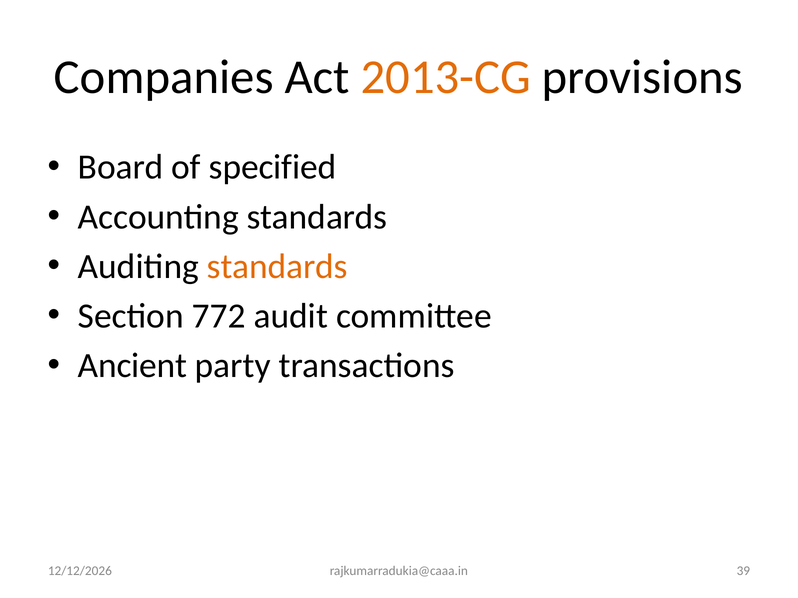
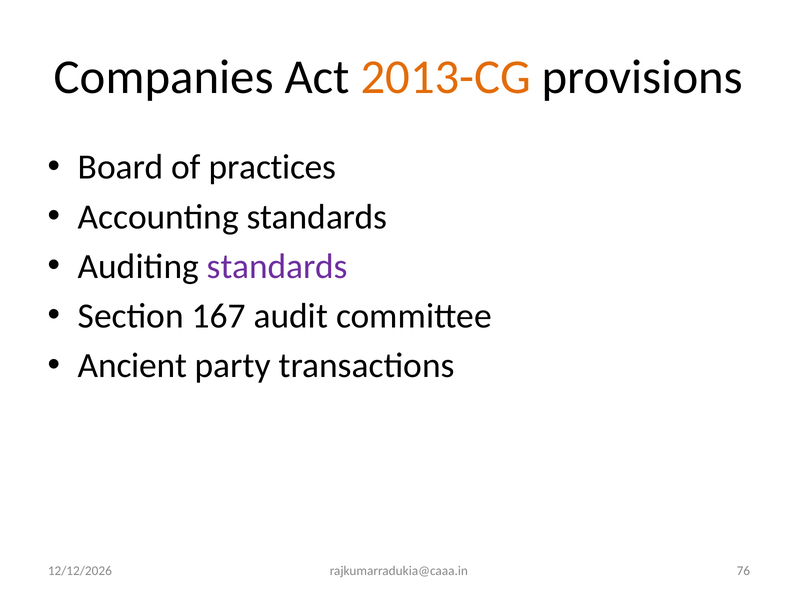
specified: specified -> practices
standards at (277, 267) colour: orange -> purple
772: 772 -> 167
39: 39 -> 76
